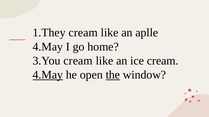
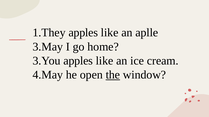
1.They cream: cream -> apples
4.May at (48, 47): 4.May -> 3.May
3.You cream: cream -> apples
4.May at (48, 75) underline: present -> none
